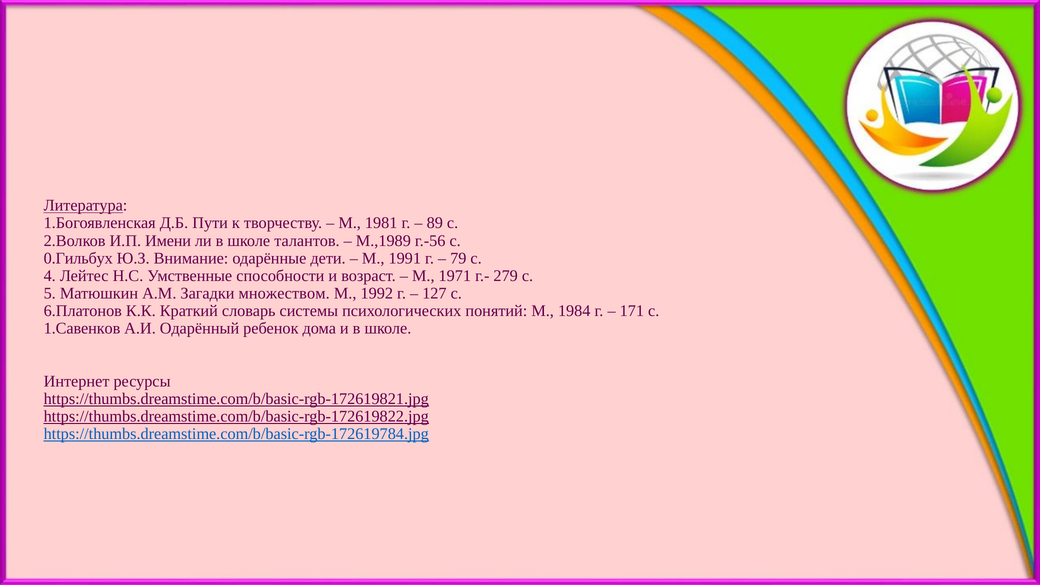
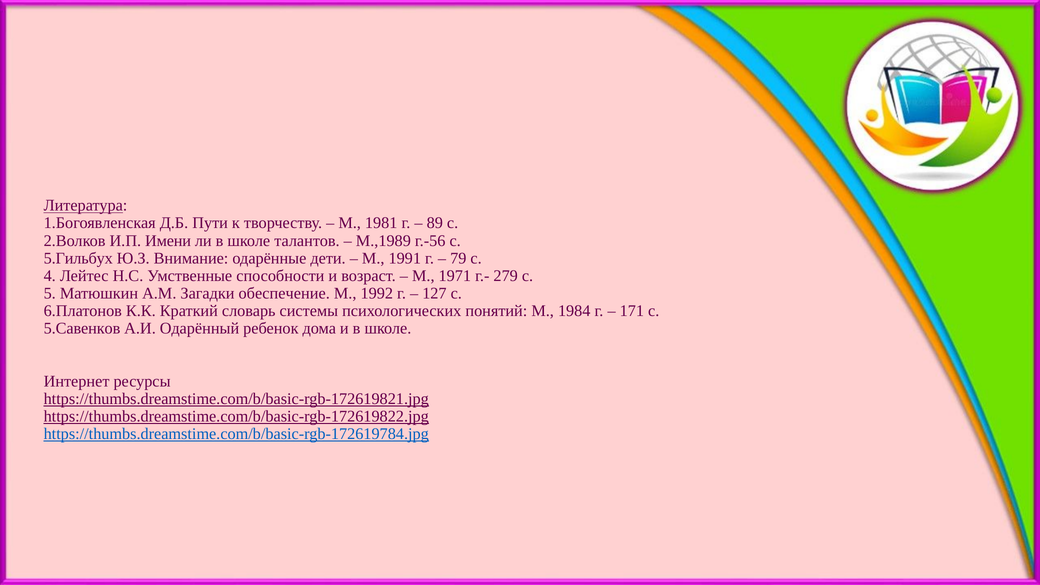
0.Гильбух: 0.Гильбух -> 5.Гильбух
множеством: множеством -> обеспечение
1.Савенков: 1.Савенков -> 5.Савенков
